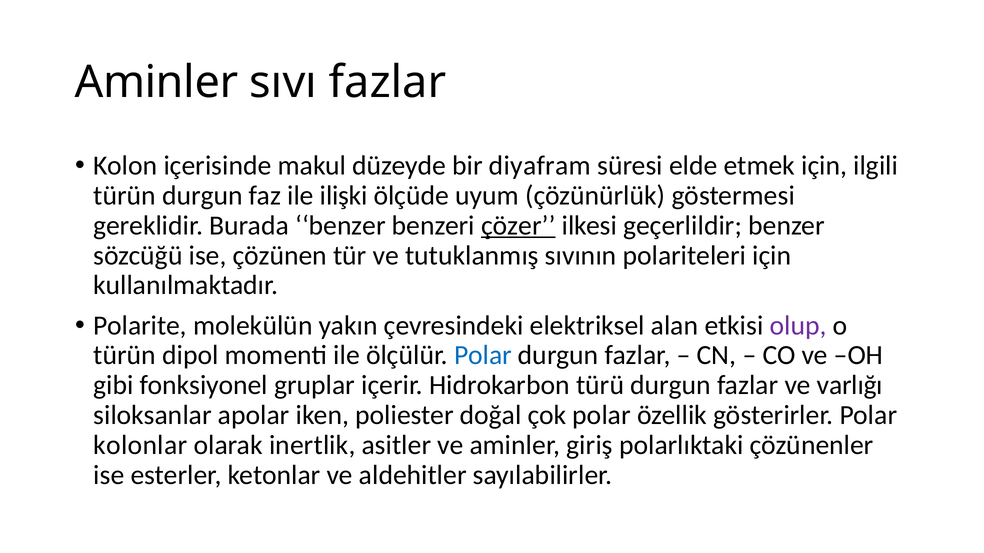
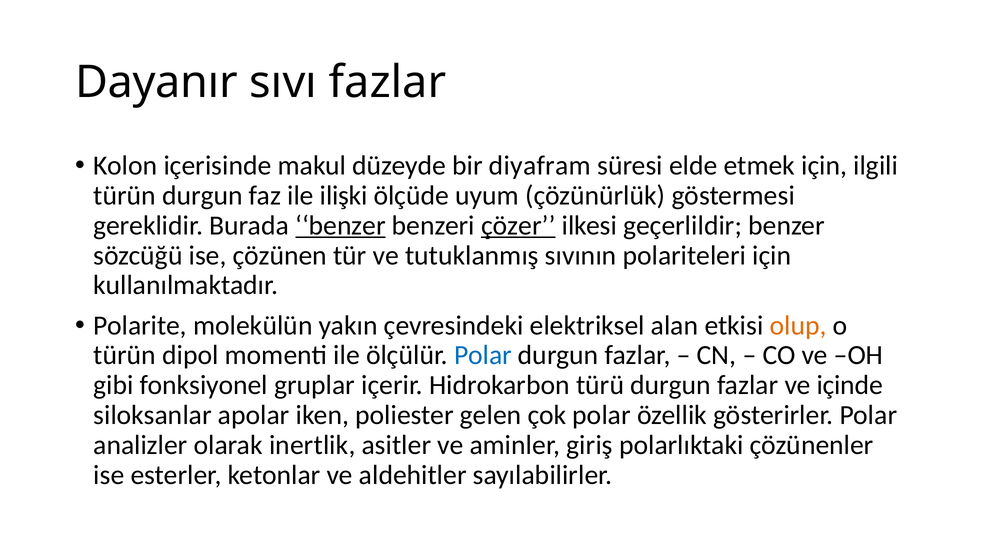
Aminler at (156, 83): Aminler -> Dayanır
benzer at (340, 226) underline: none -> present
olup colour: purple -> orange
varlığı: varlığı -> içinde
doğal: doğal -> gelen
kolonlar: kolonlar -> analizler
